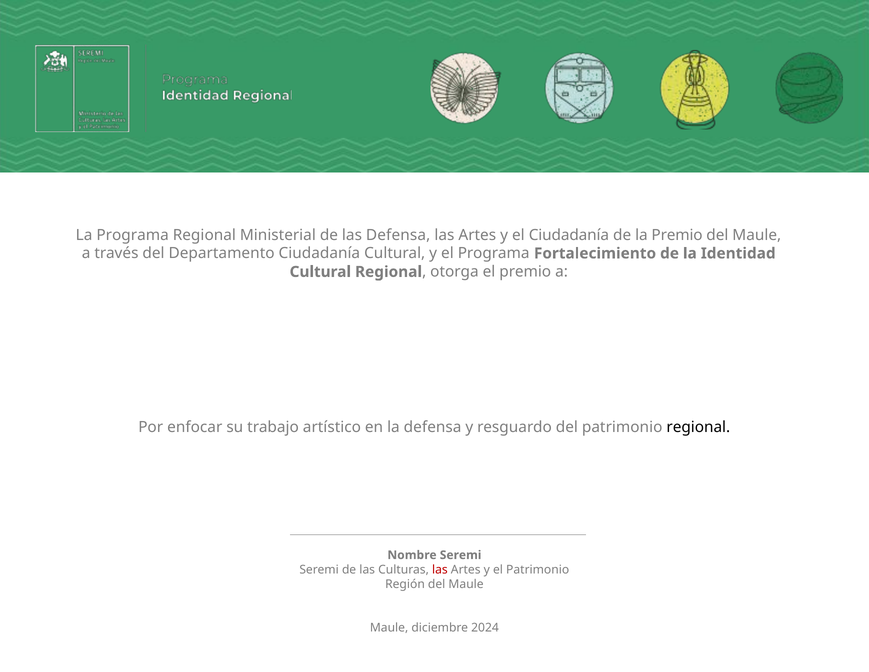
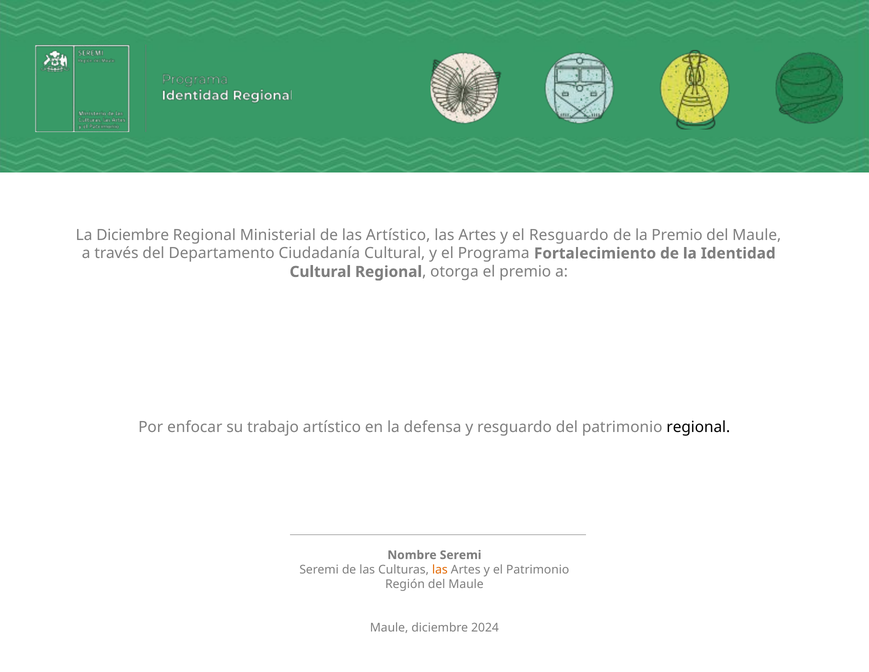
La Programa: Programa -> Diciembre
las Defensa: Defensa -> Artístico
el Ciudadanía: Ciudadanía -> Resguardo
las at (440, 569) colour: red -> orange
